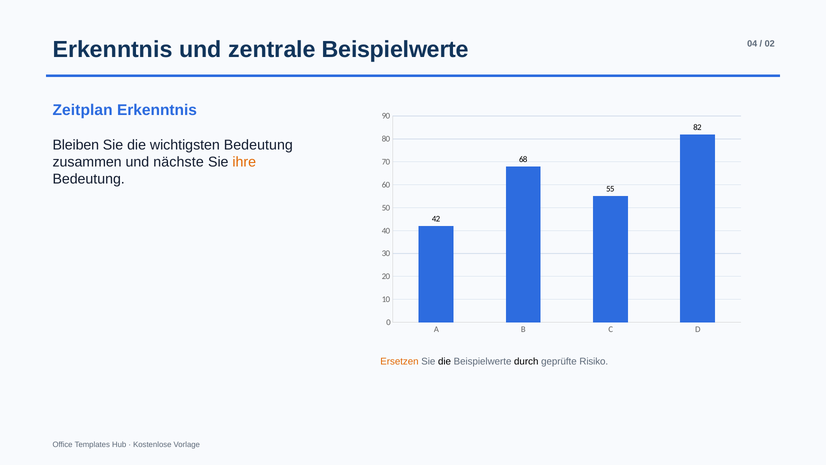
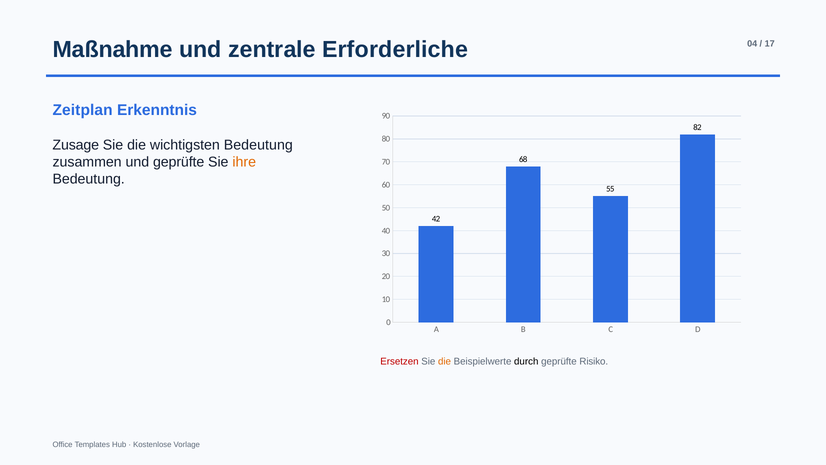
Erkenntnis at (113, 50): Erkenntnis -> Maßnahme
zentrale Beispielwerte: Beispielwerte -> Erforderliche
02: 02 -> 17
Bleiben: Bleiben -> Zusage
und nächste: nächste -> geprüfte
Ersetzen colour: orange -> red
die at (445, 361) colour: black -> orange
